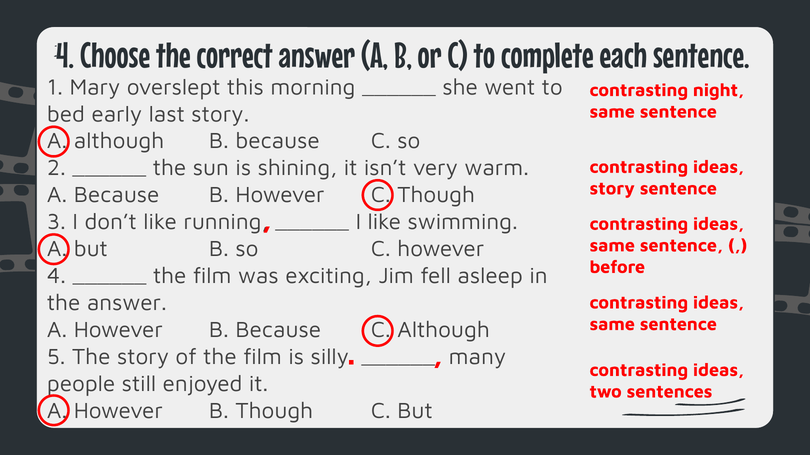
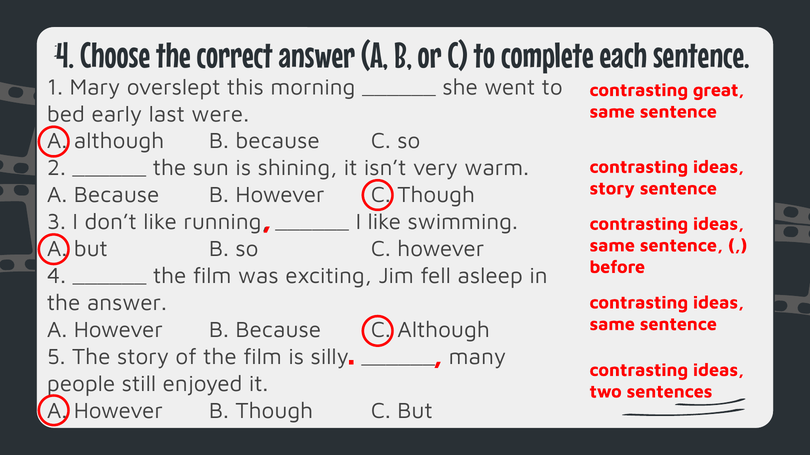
night: night -> great
last story: story -> were
